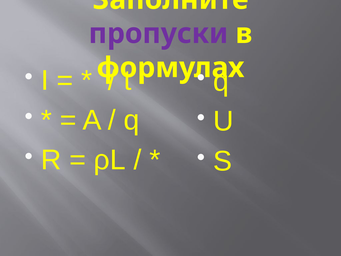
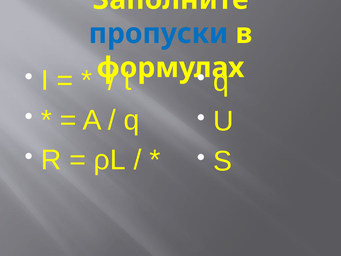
пропуски colour: purple -> blue
